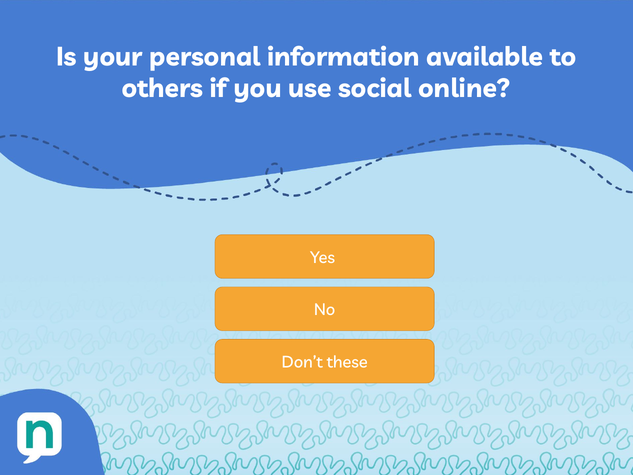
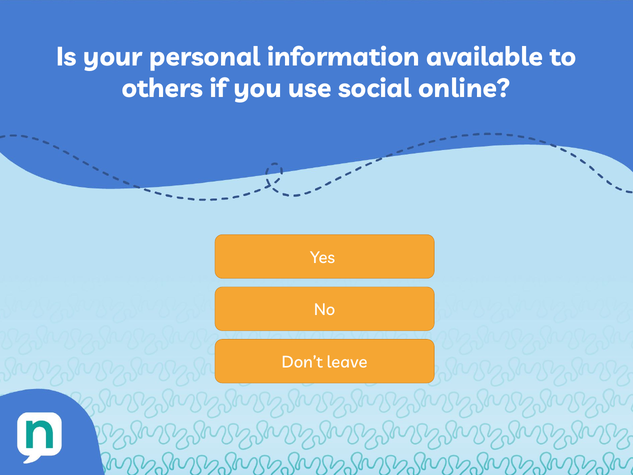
these: these -> leave
